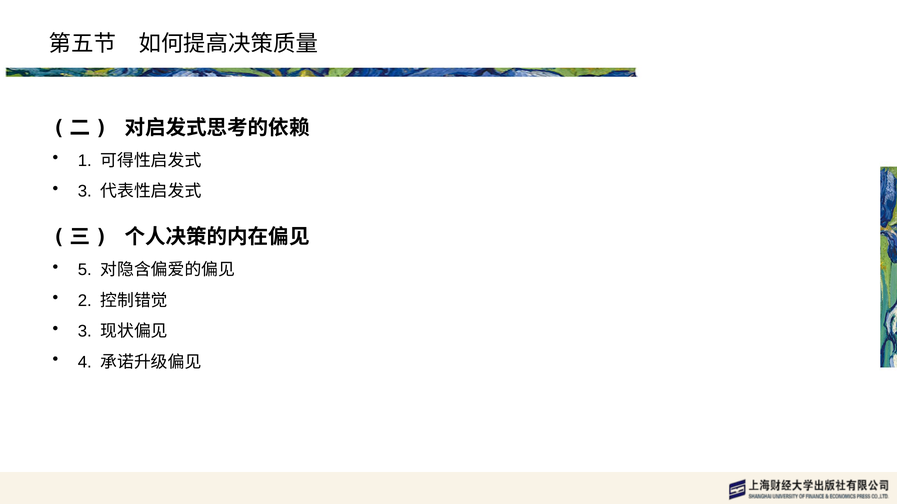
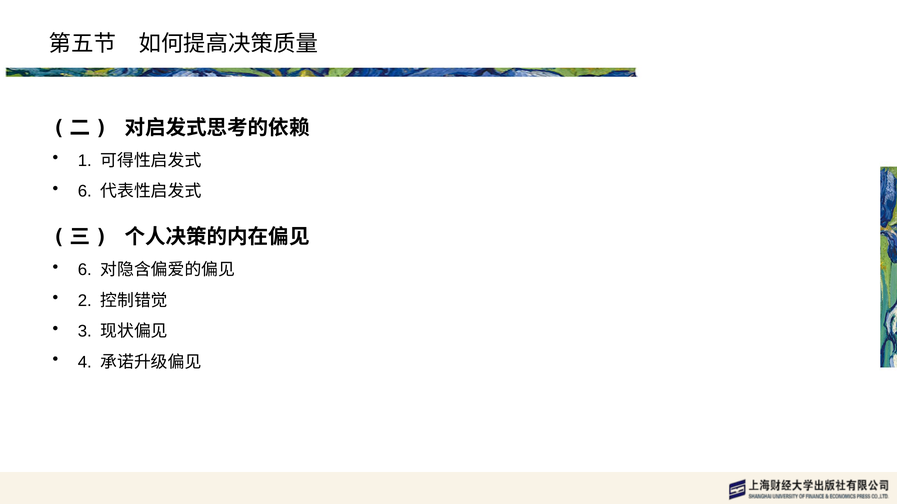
3 at (85, 192): 3 -> 6
5 at (85, 270): 5 -> 6
